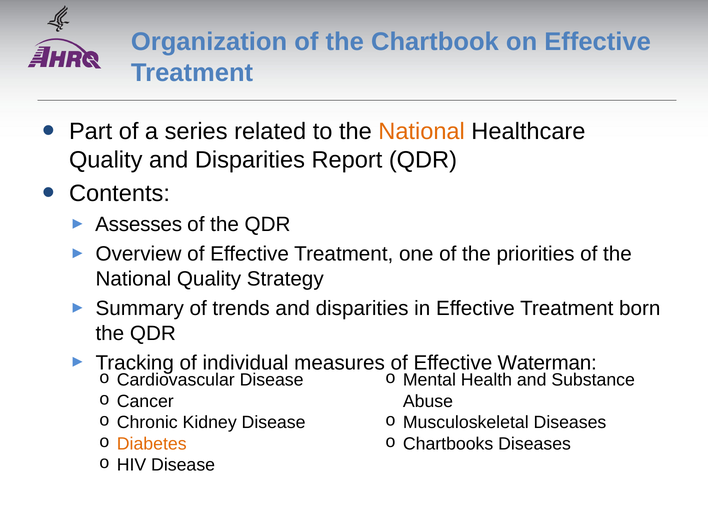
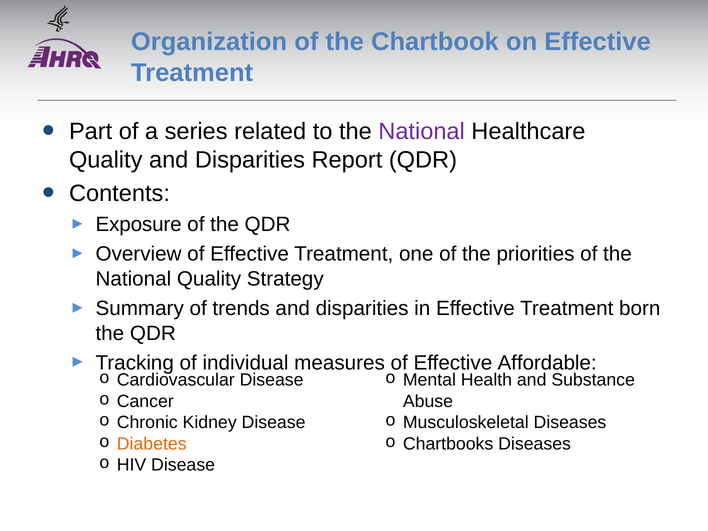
National at (422, 131) colour: orange -> purple
Assesses: Assesses -> Exposure
Waterman: Waterman -> Affordable
